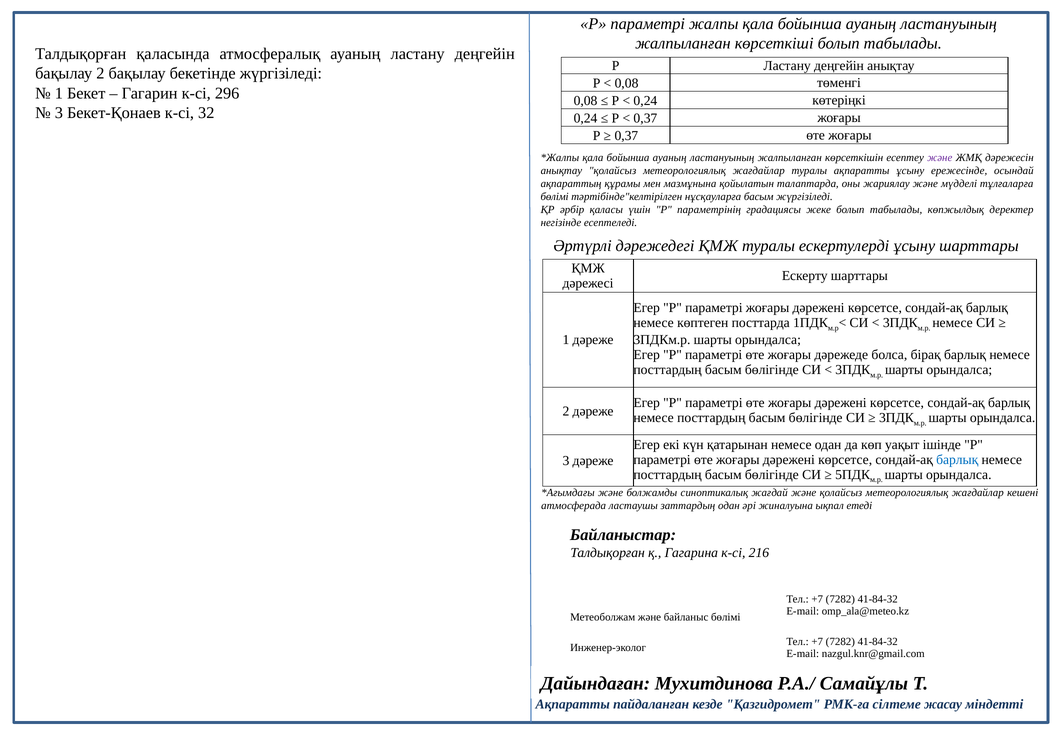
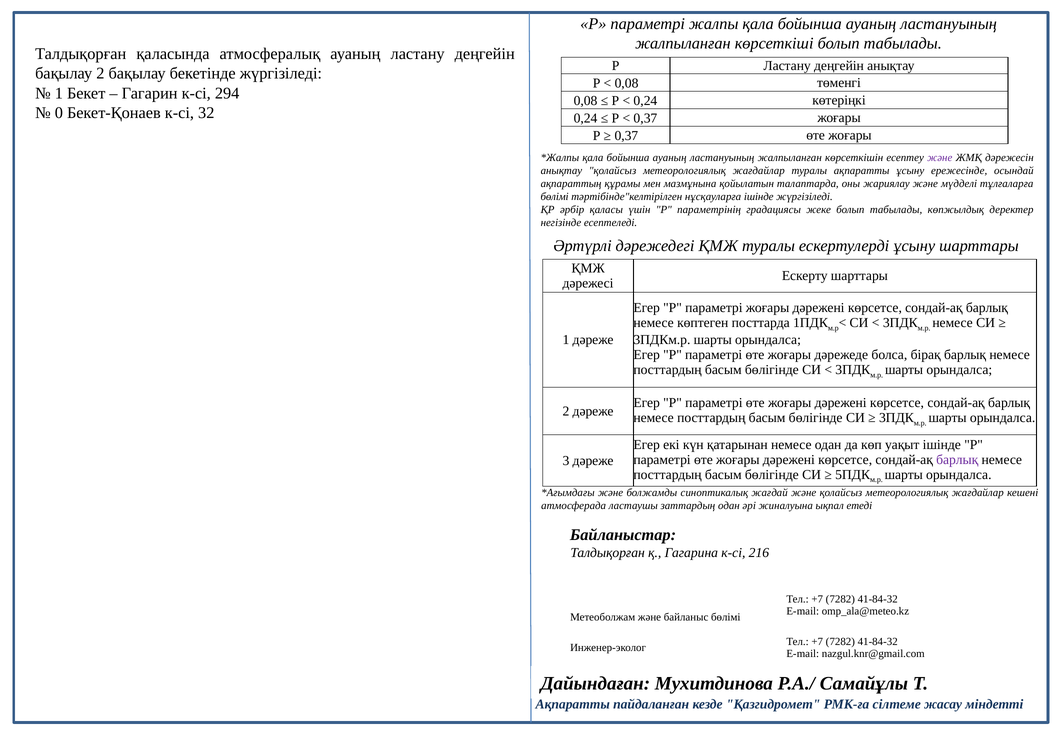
296: 296 -> 294
3 at (59, 113): 3 -> 0
нұсқауларға басым: басым -> ішінде
барлық at (957, 460) colour: blue -> purple
